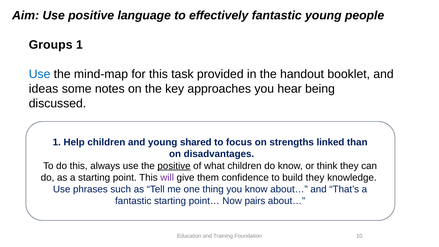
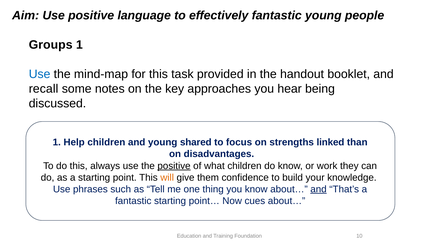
ideas: ideas -> recall
think: think -> work
will colour: purple -> orange
build they: they -> your
and at (319, 189) underline: none -> present
pairs: pairs -> cues
